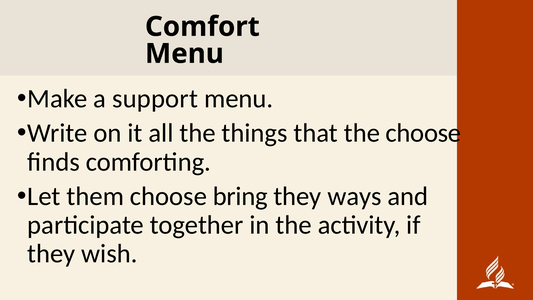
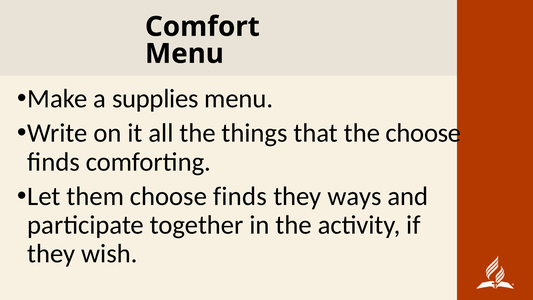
support: support -> supplies
them choose bring: bring -> finds
